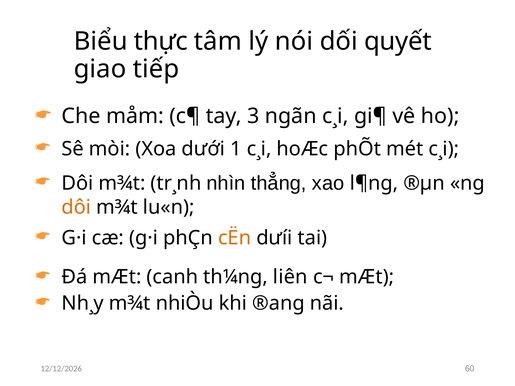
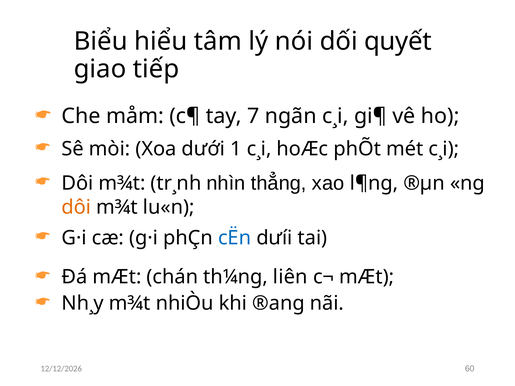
thực: thực -> hiểu
3: 3 -> 7
cËn colour: orange -> blue
canh: canh -> chán
